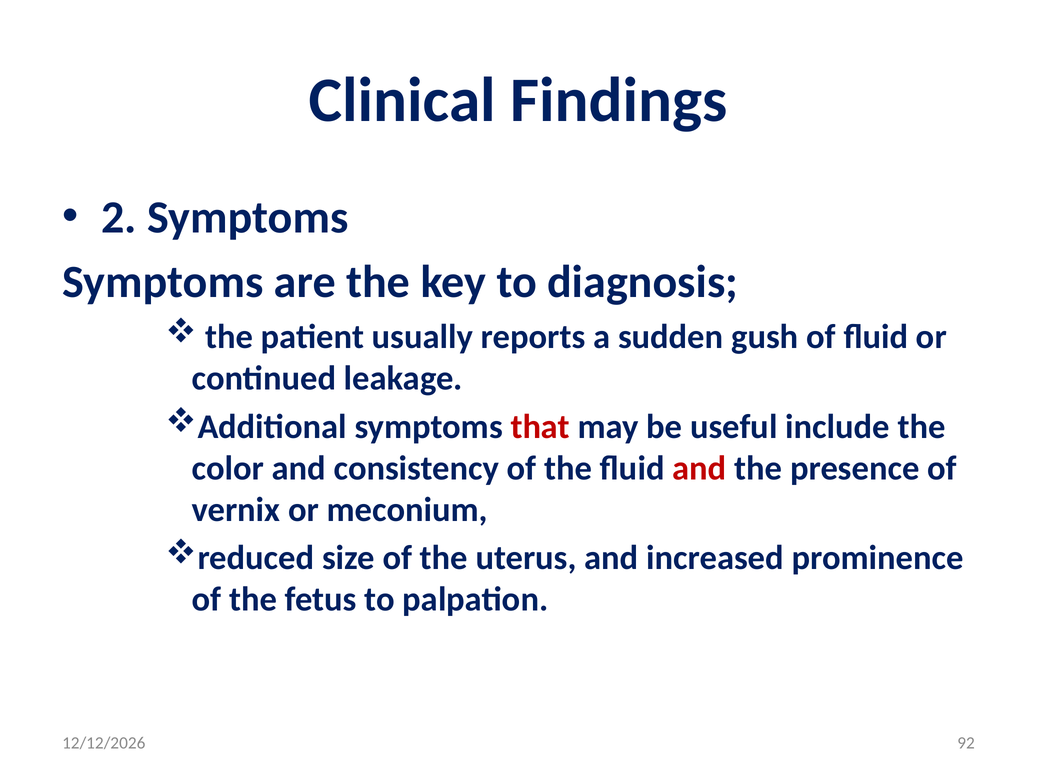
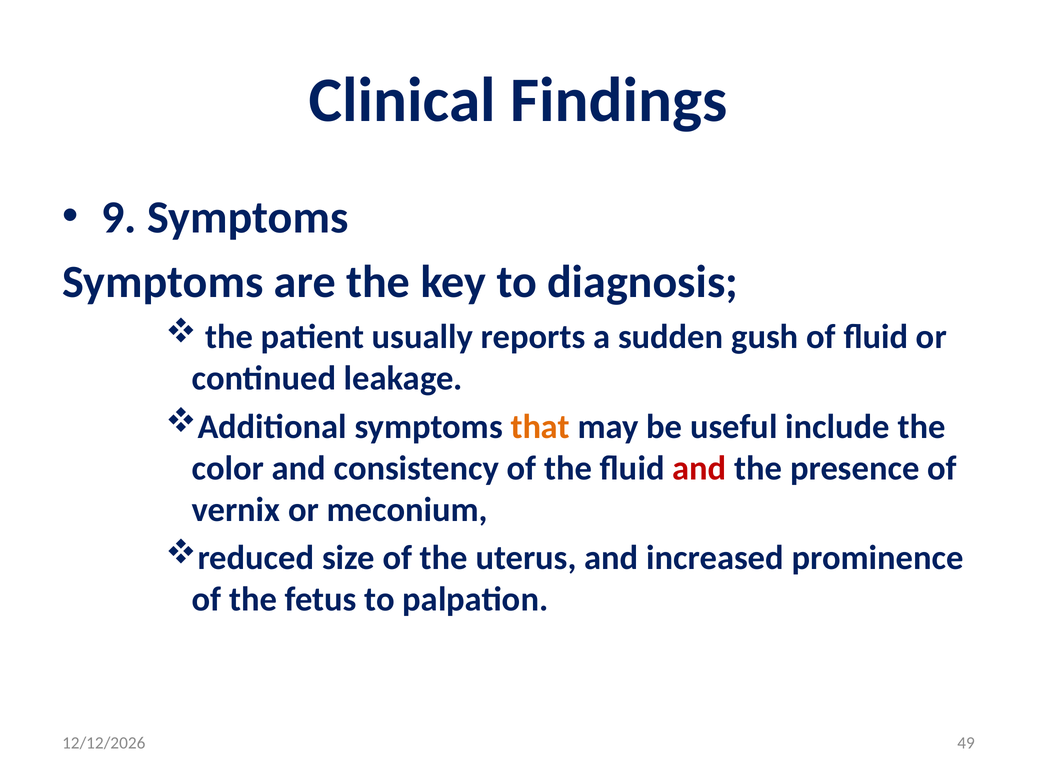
2: 2 -> 9
that colour: red -> orange
92: 92 -> 49
